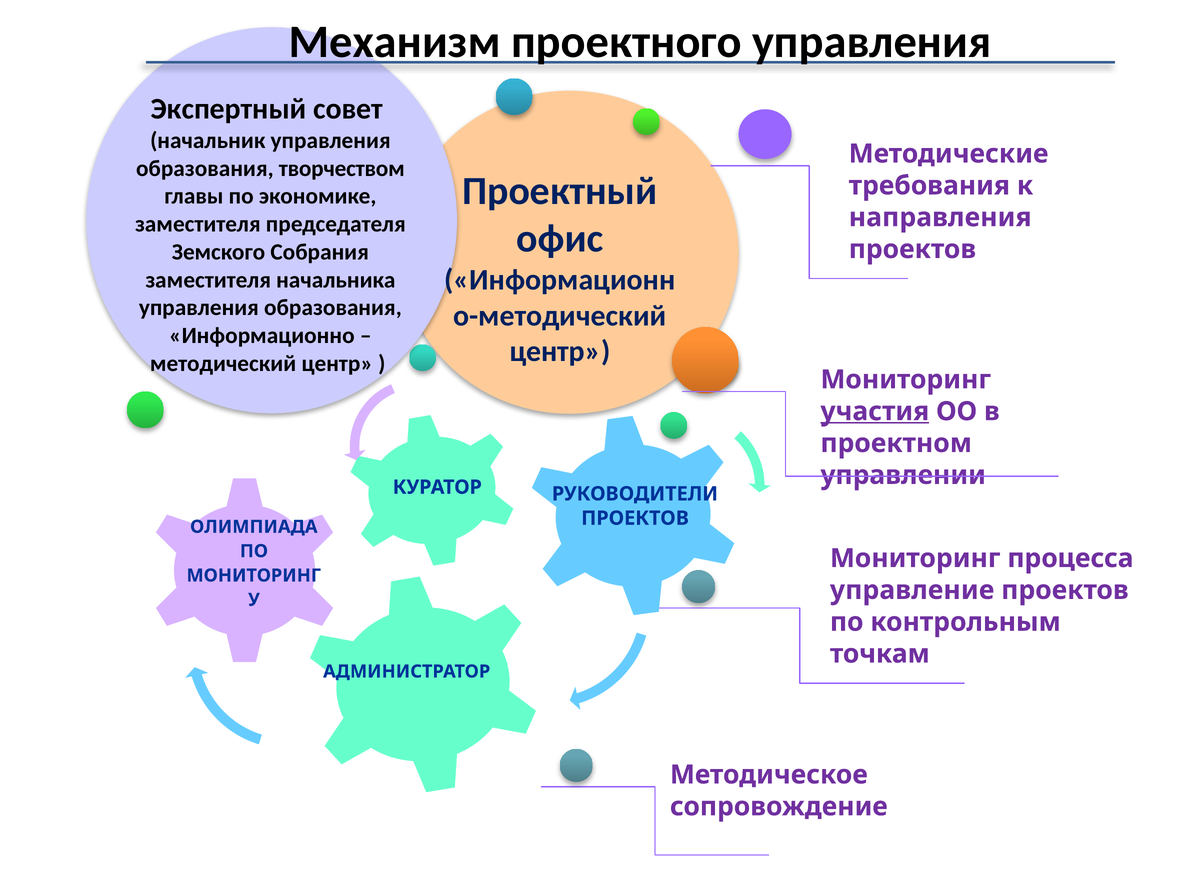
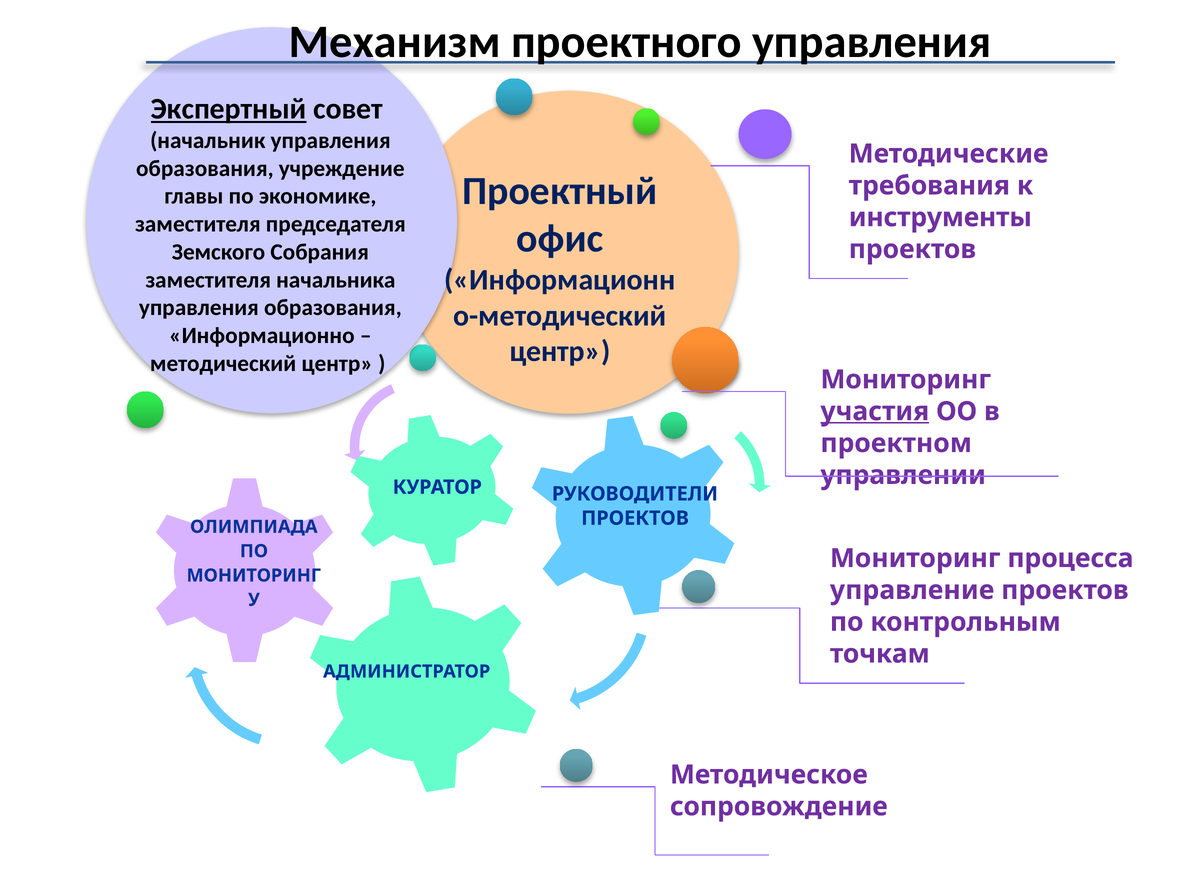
Экспертный underline: none -> present
творчеством: творчеством -> учреждение
направления: направления -> инструменты
